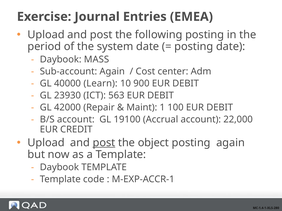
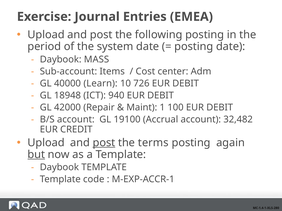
Sub-account Again: Again -> Items
900: 900 -> 726
23930: 23930 -> 18948
563: 563 -> 940
22,000: 22,000 -> 32,482
object: object -> terms
but underline: none -> present
